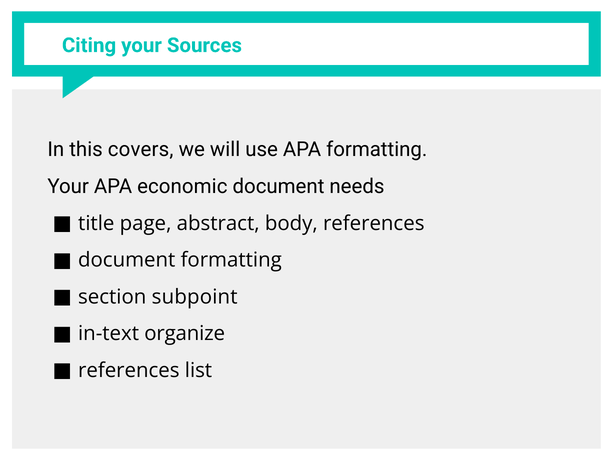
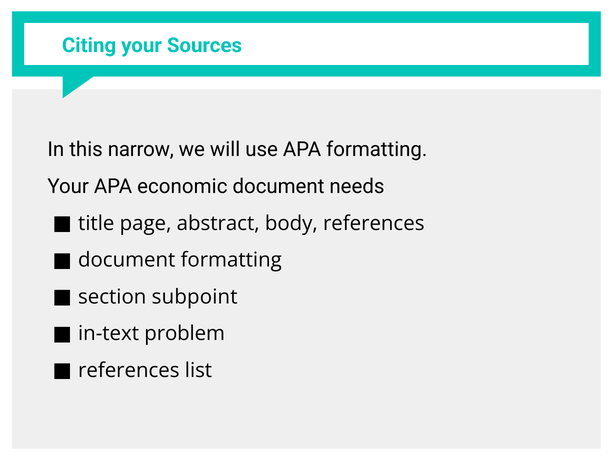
covers: covers -> narrow
organize: organize -> problem
